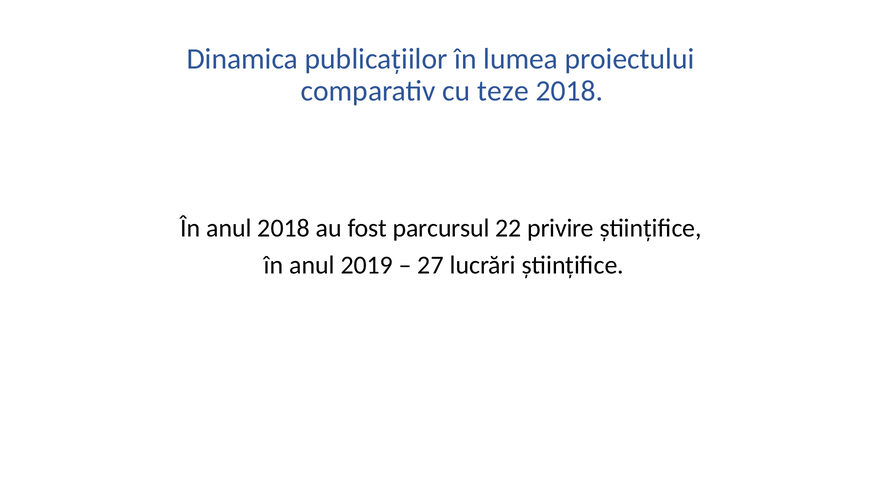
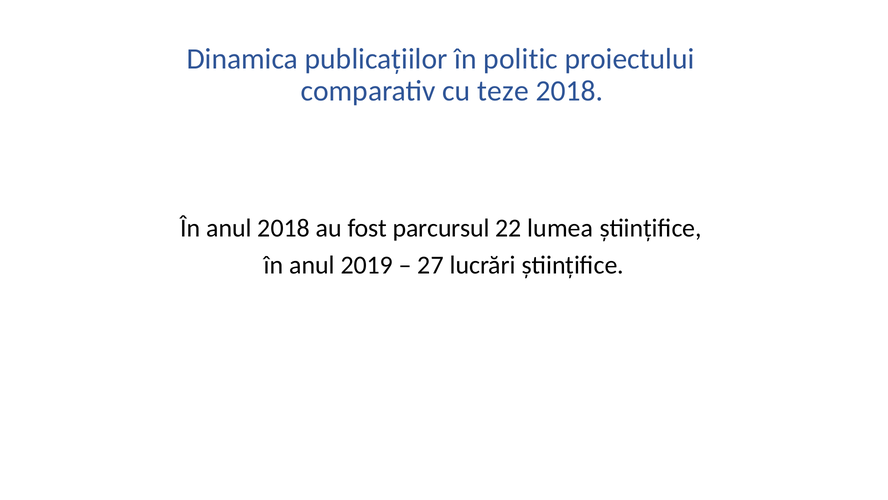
lumea: lumea -> politic
privire: privire -> lumea
